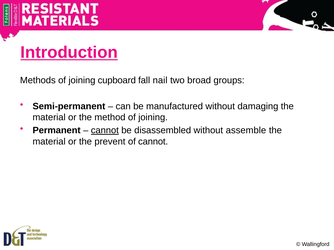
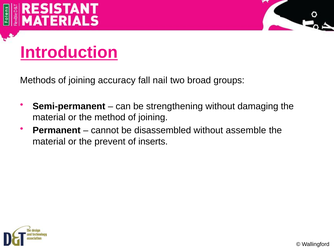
cupboard: cupboard -> accuracy
manufactured: manufactured -> strengthening
cannot at (105, 131) underline: present -> none
of cannot: cannot -> inserts
